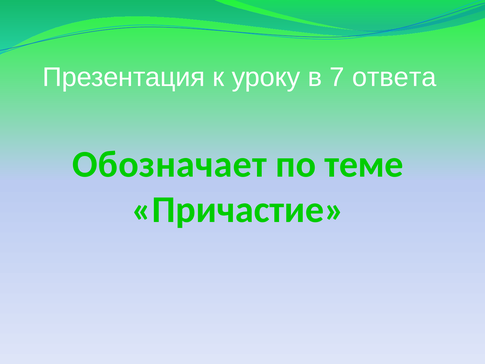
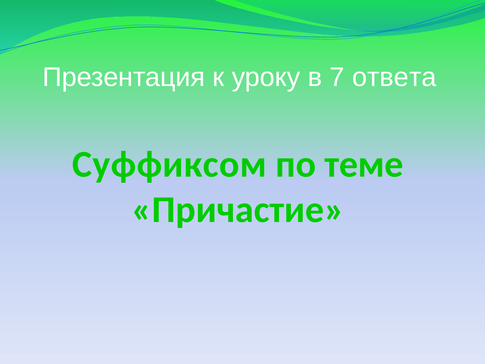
Обозначает: Обозначает -> Суффиксом
